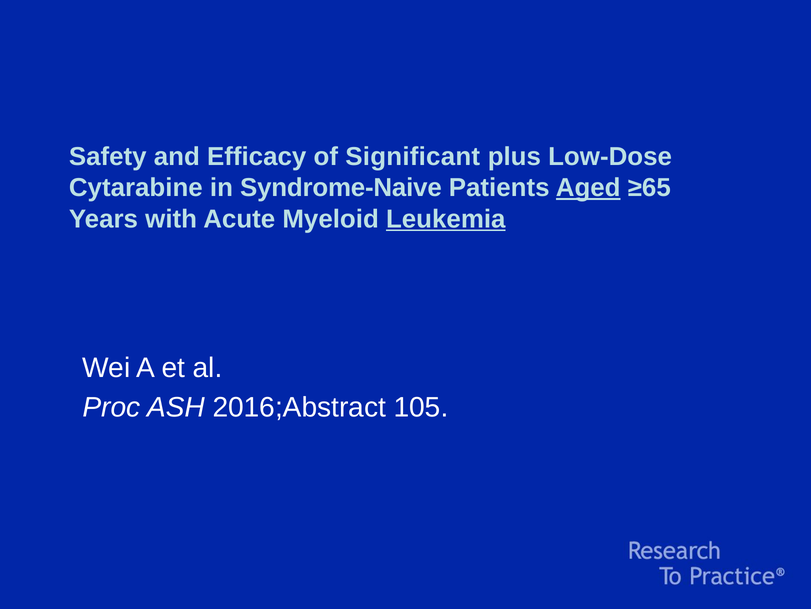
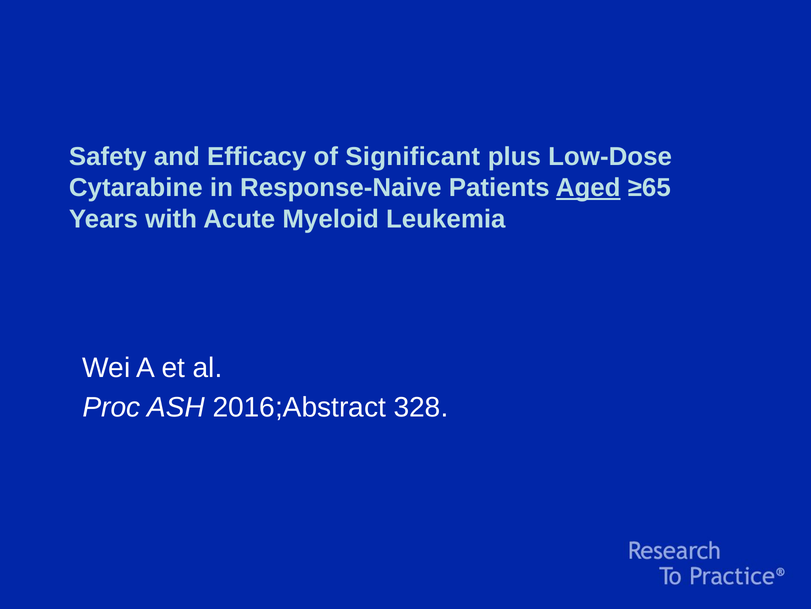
Syndrome-Naive: Syndrome-Naive -> Response-Naive
Leukemia underline: present -> none
105: 105 -> 328
